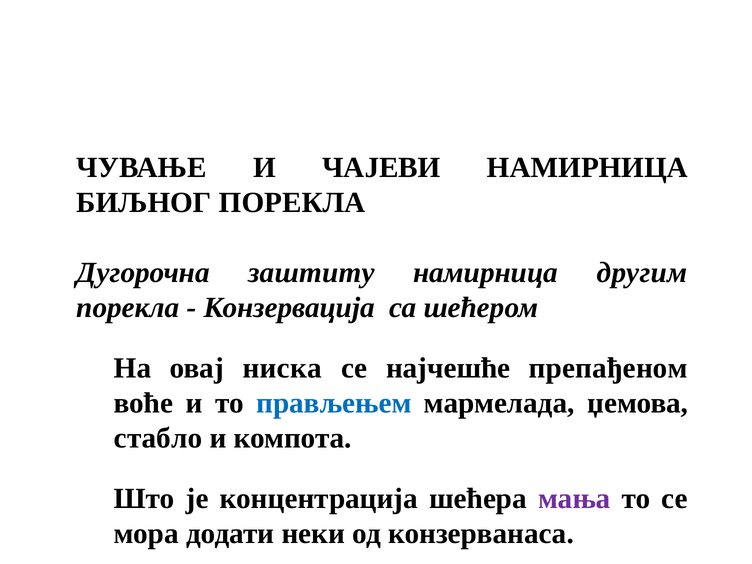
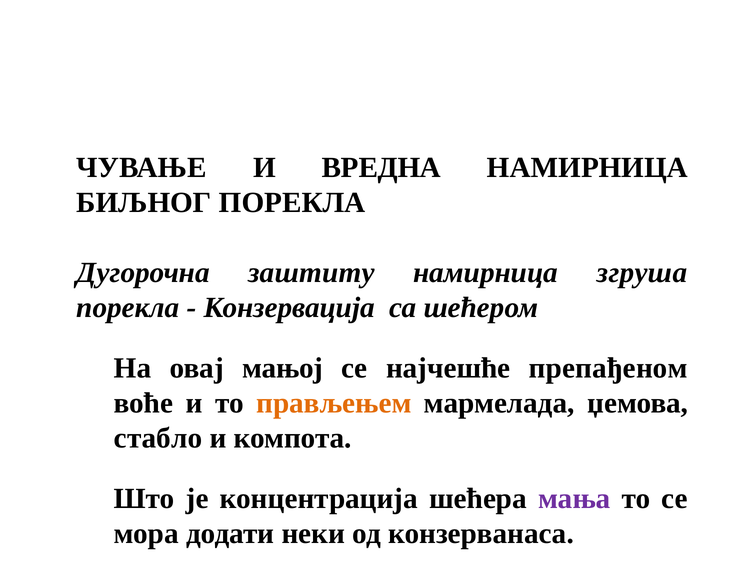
ЧАЈЕВИ: ЧАЈЕВИ -> ВРЕДНА
другим: другим -> згруша
ниска: ниска -> мањој
прављењем colour: blue -> orange
